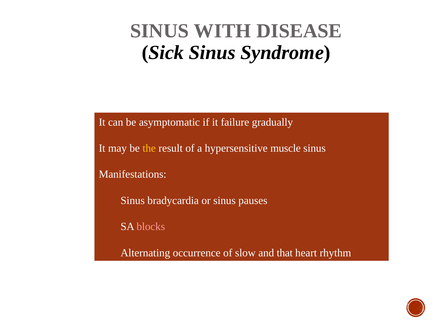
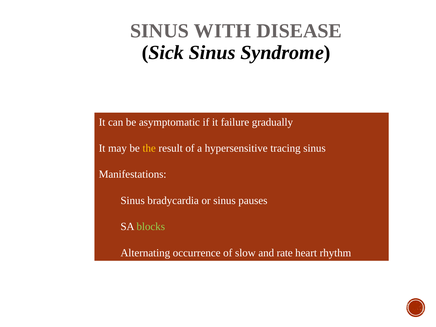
muscle: muscle -> tracing
blocks colour: pink -> light green
that: that -> rate
